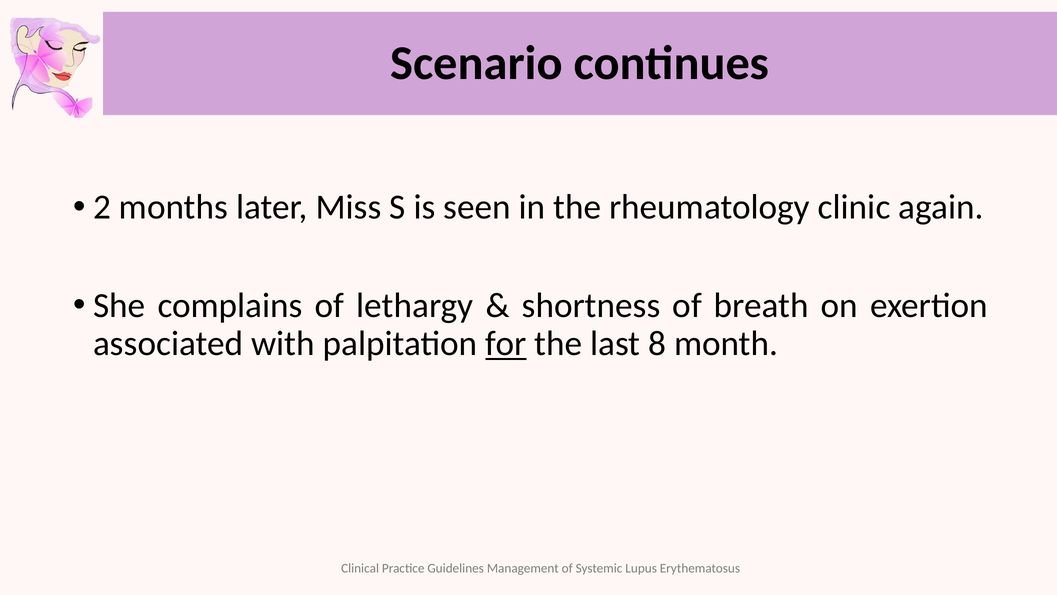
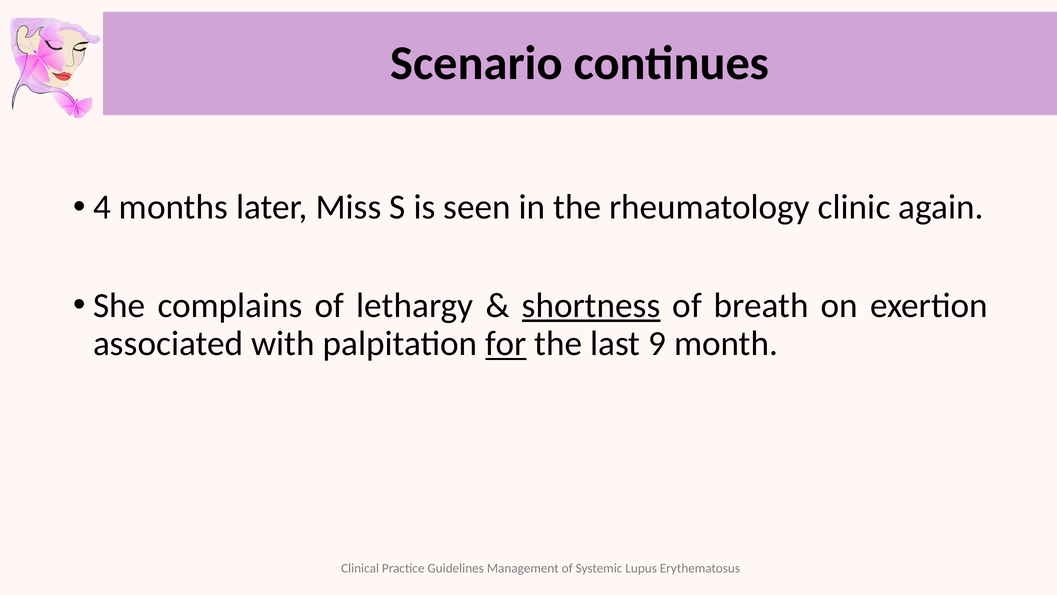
2: 2 -> 4
shortness underline: none -> present
8: 8 -> 9
